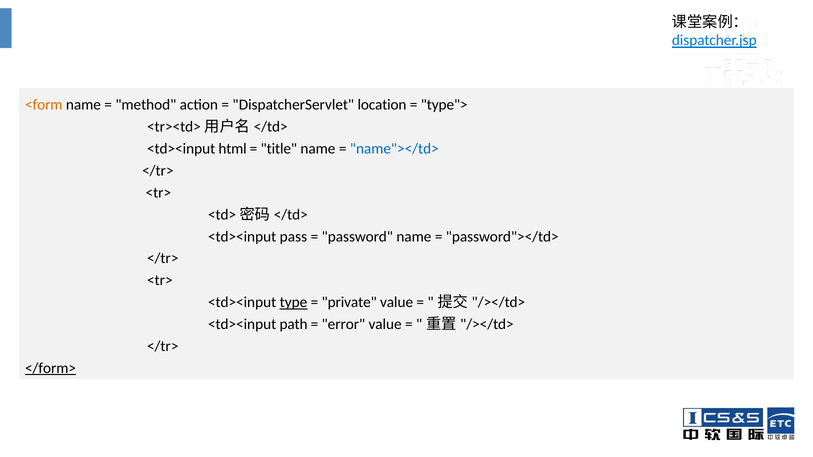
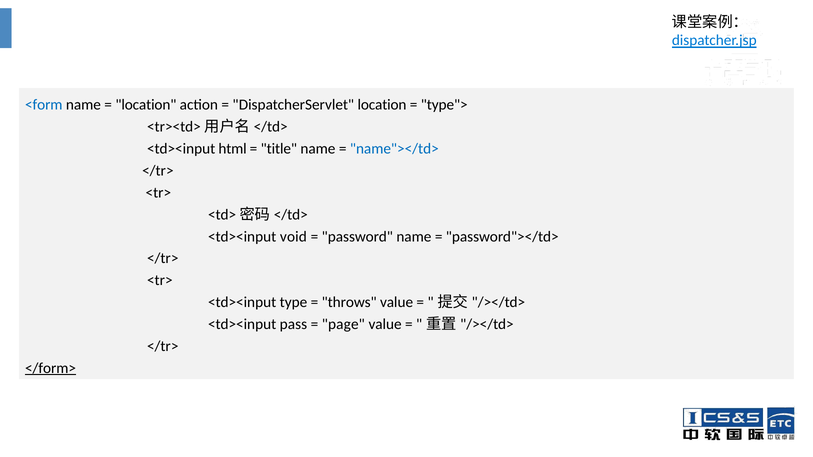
<form colour: orange -> blue
method at (146, 105): method -> location
pass: pass -> void
type underline: present -> none
private: private -> throws
path: path -> pass
error: error -> page
